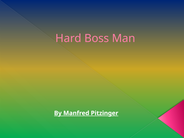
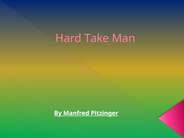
Boss: Boss -> Take
